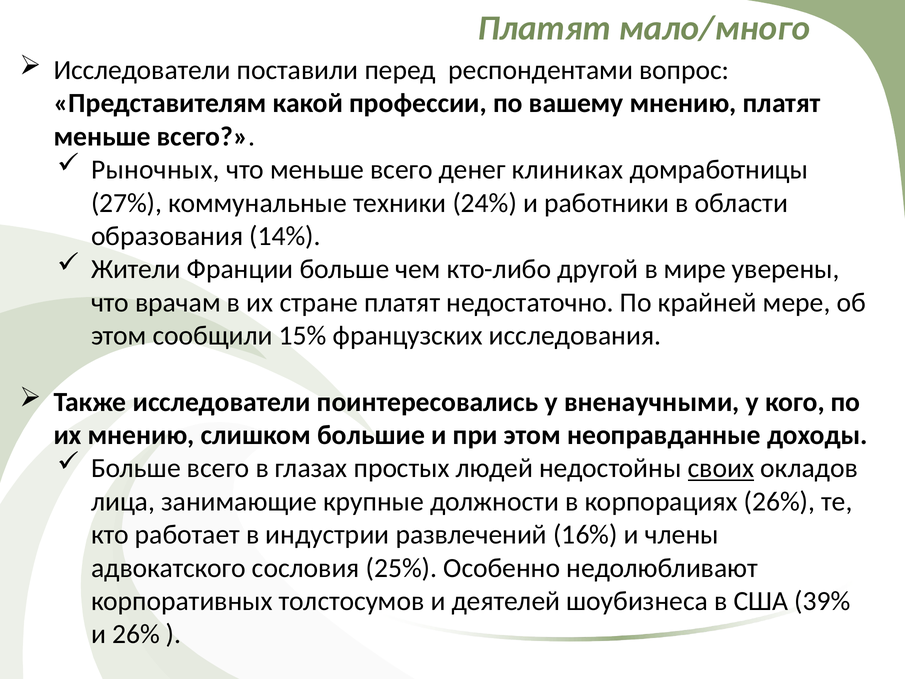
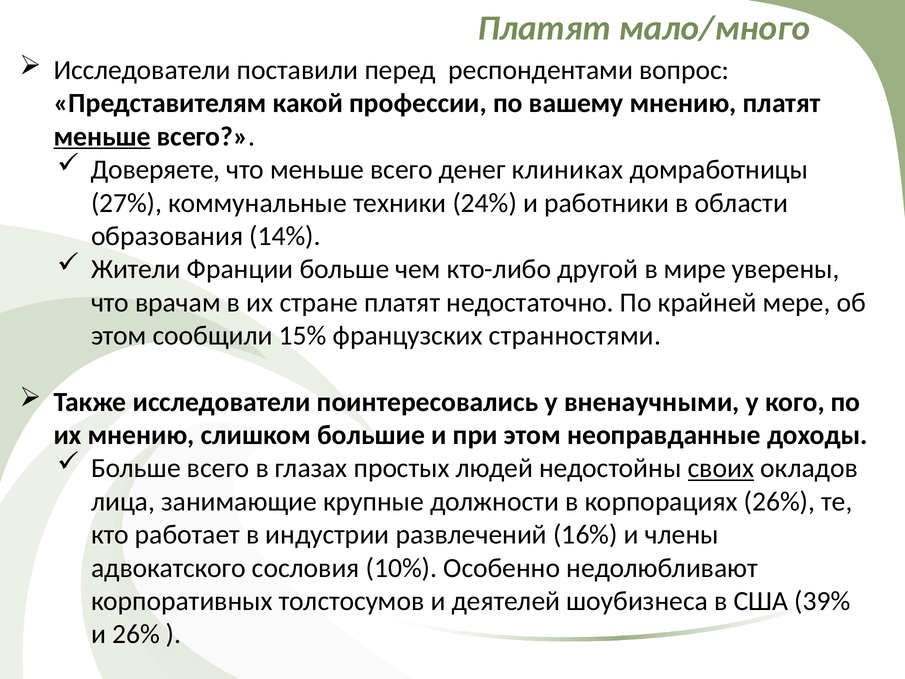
меньше at (102, 136) underline: none -> present
Рыночных: Рыночных -> Доверяете
исследования: исследования -> странностями
25%: 25% -> 10%
